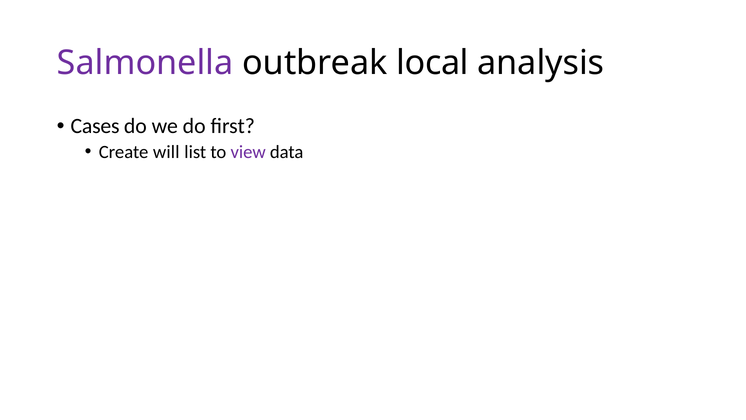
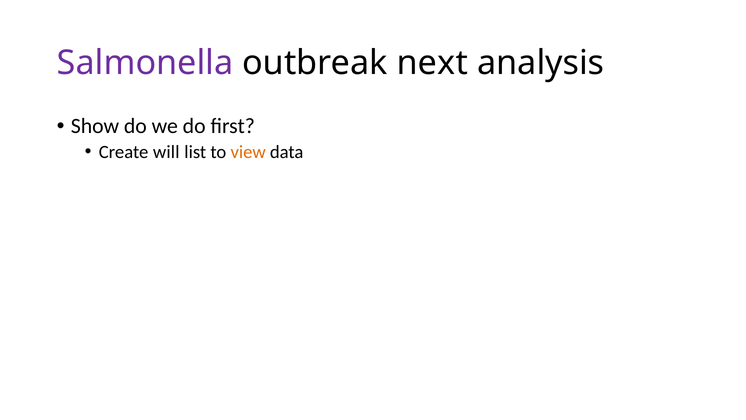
local: local -> next
Cases: Cases -> Show
view colour: purple -> orange
